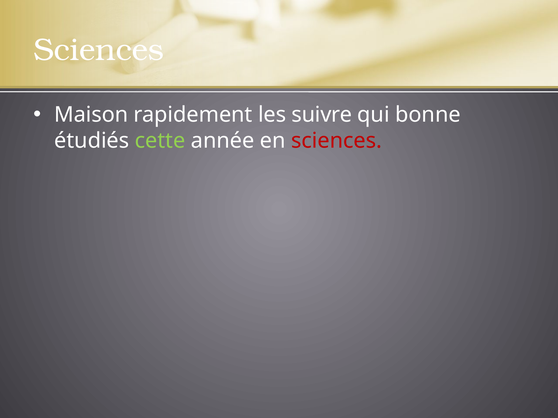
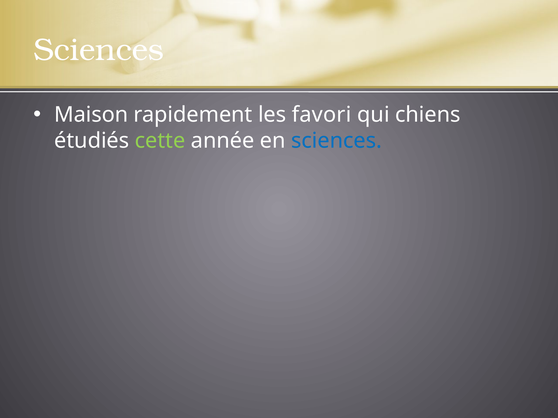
suivre: suivre -> favori
bonne: bonne -> chiens
sciences at (337, 141) colour: red -> blue
